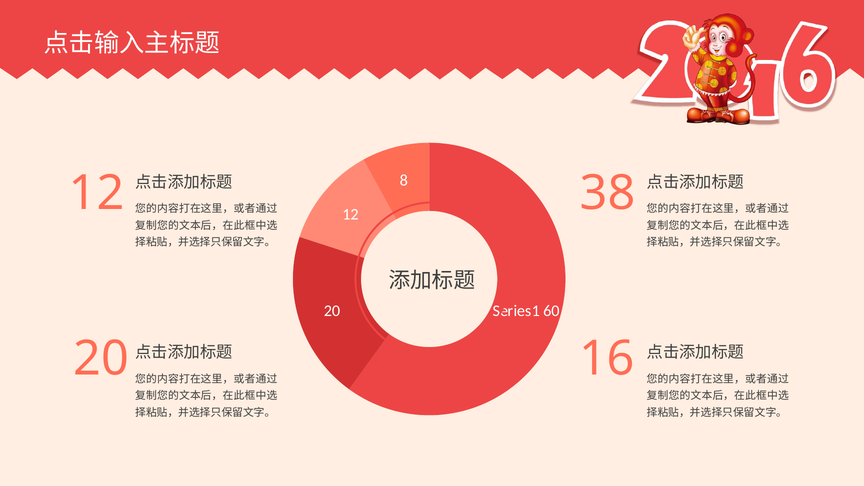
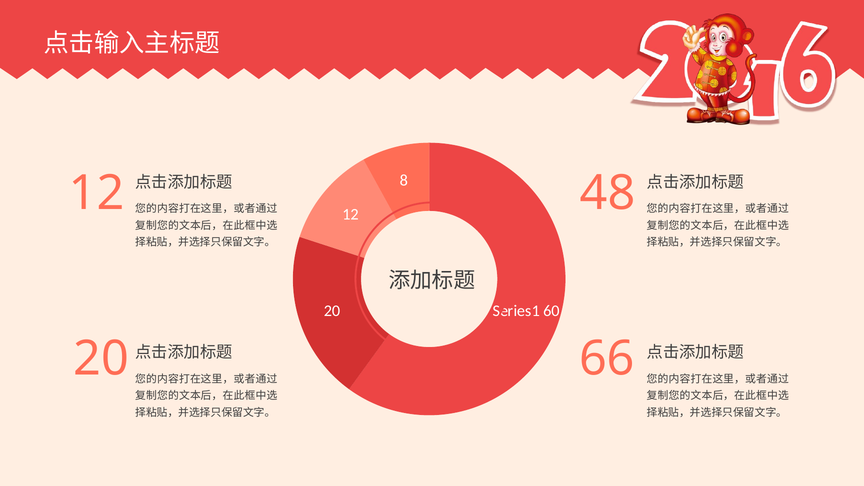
38: 38 -> 48
16: 16 -> 66
